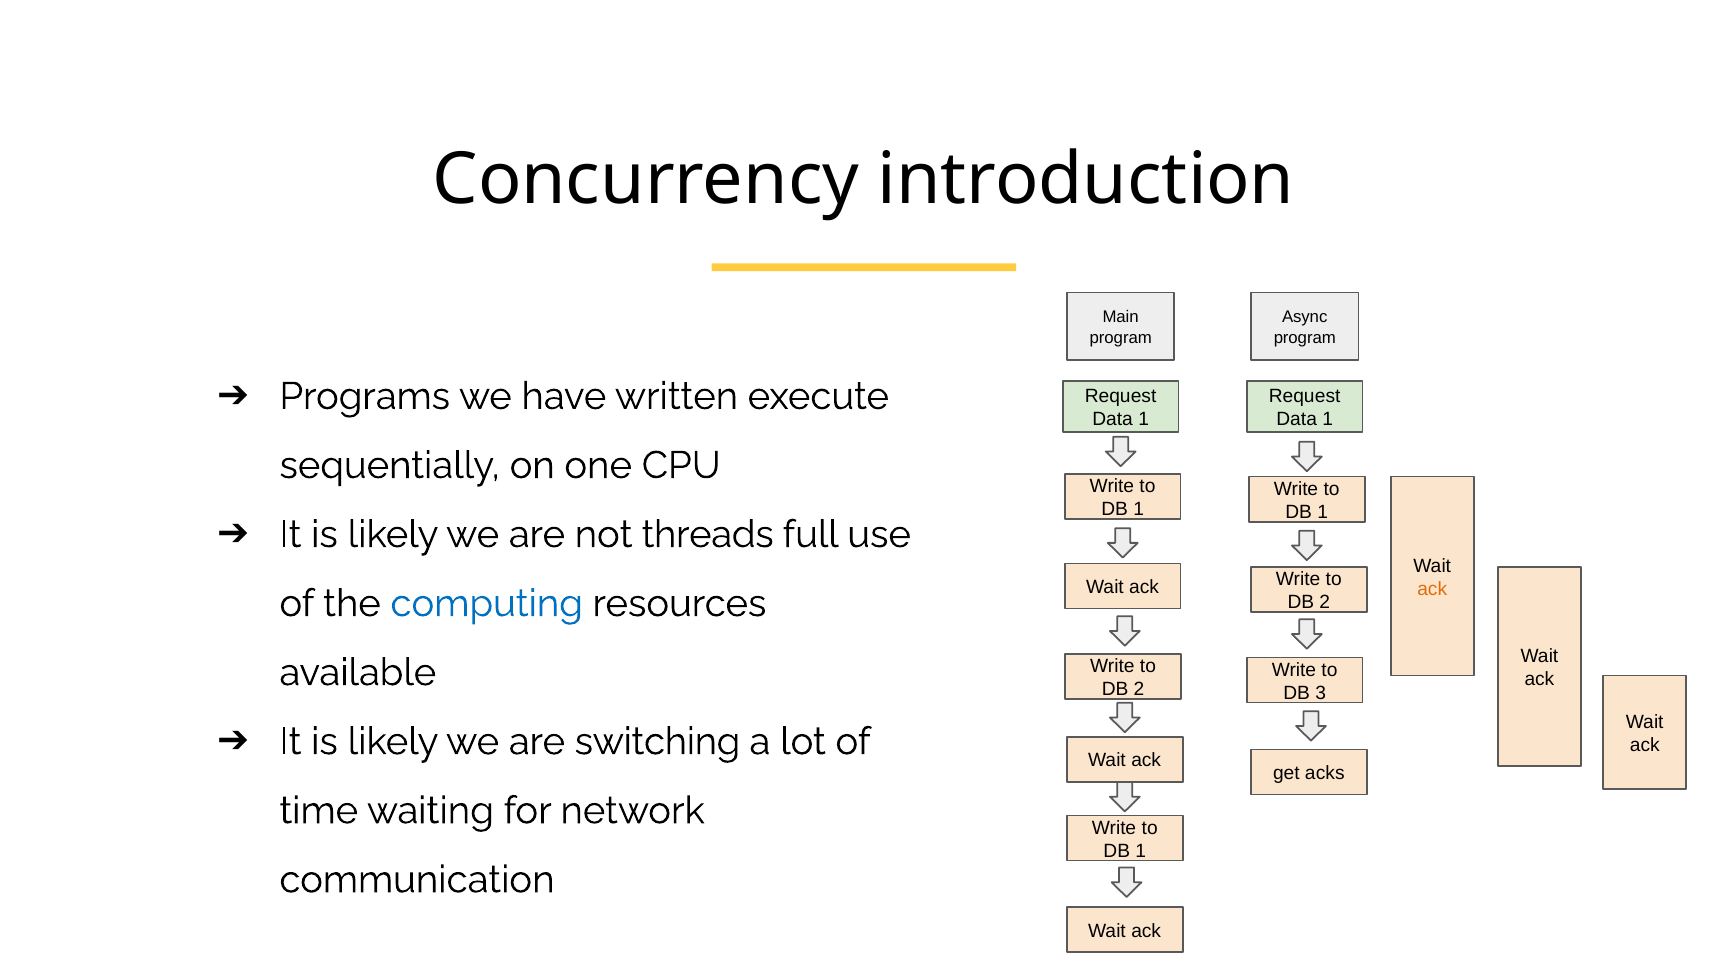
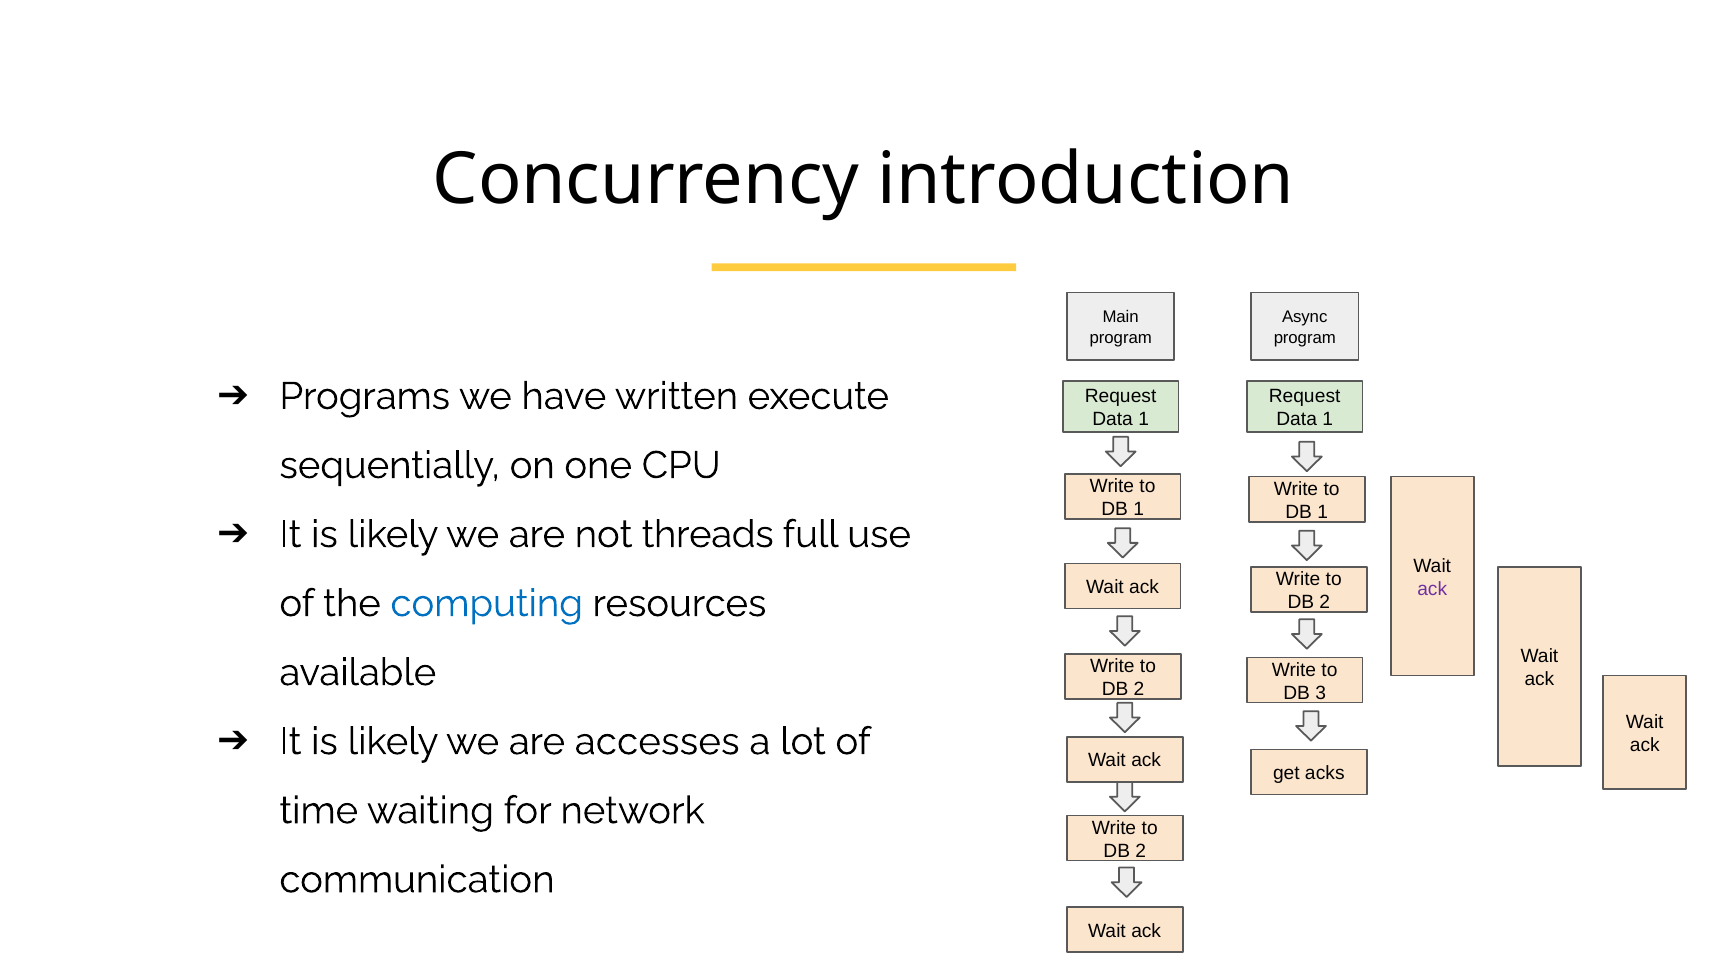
ack at (1432, 589) colour: orange -> purple
switching: switching -> accesses
1 at (1141, 851): 1 -> 2
